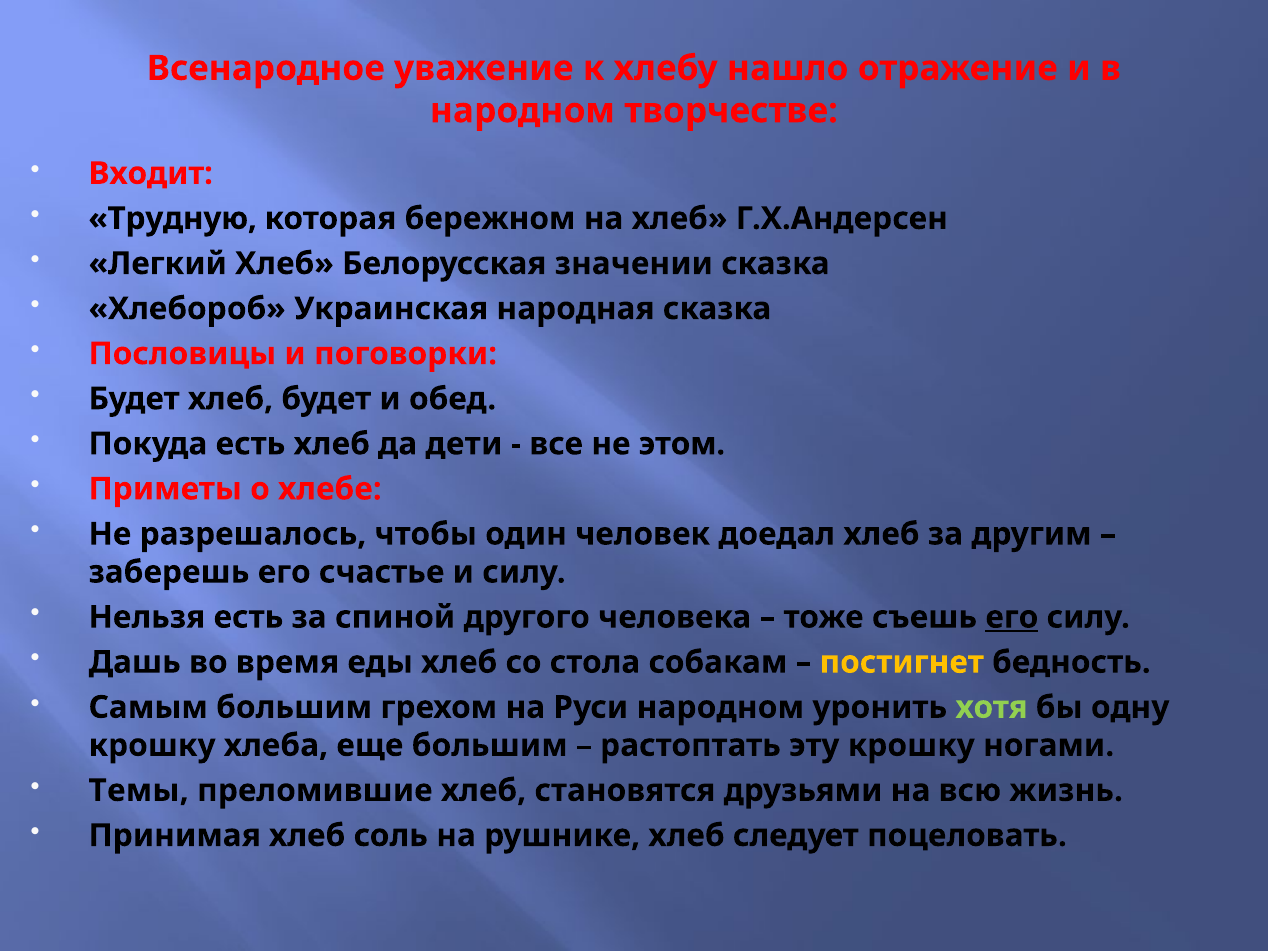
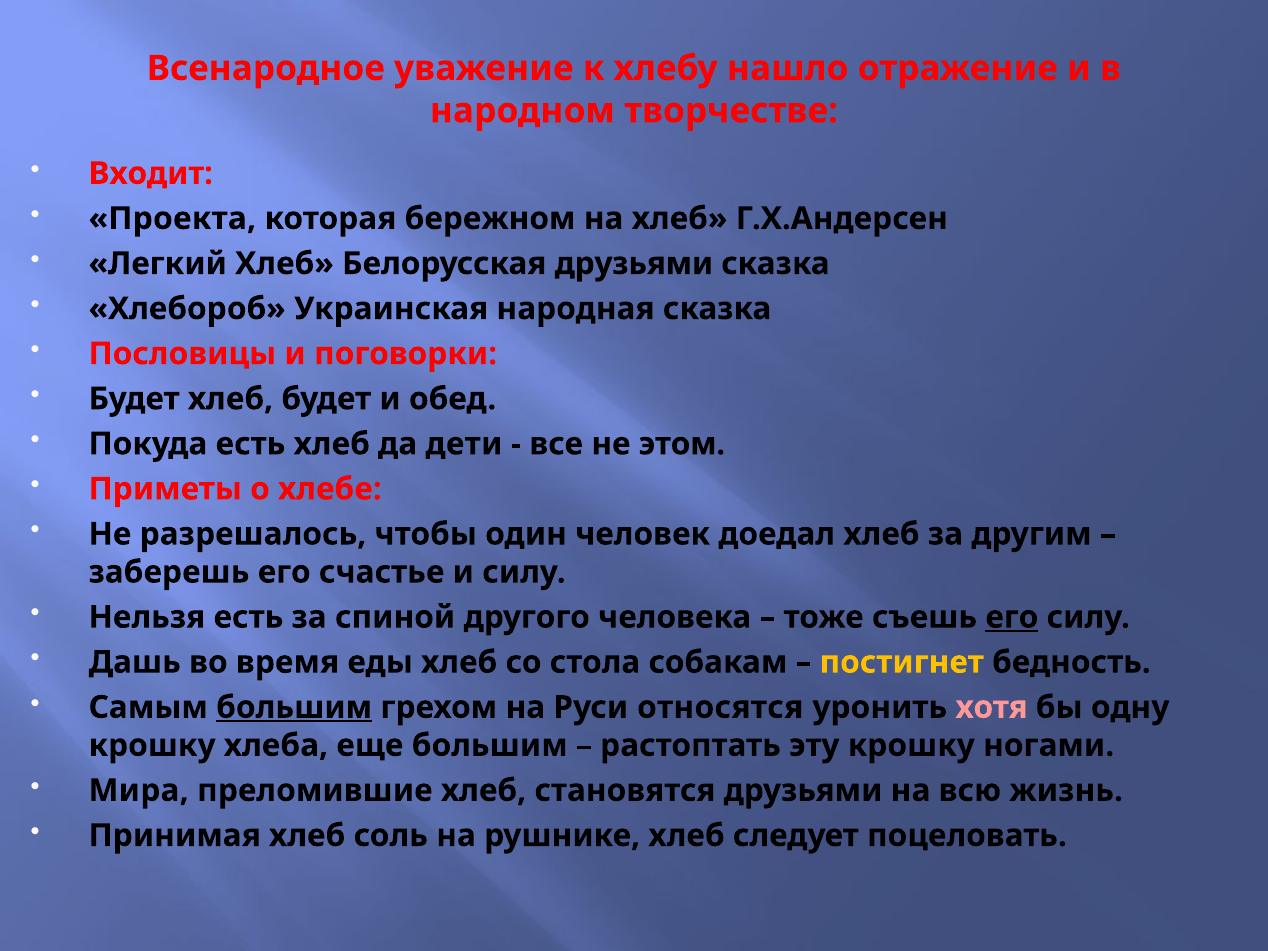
Трудную: Трудную -> Проекта
Белорусская значении: значении -> друзьями
большим at (294, 707) underline: none -> present
Руси народном: народном -> относятся
хотя colour: light green -> pink
Темы: Темы -> Мира
